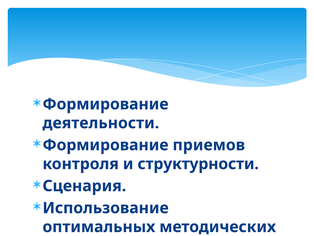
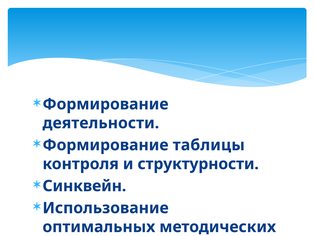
Формирование приемов: приемов -> таблицы
Сценария: Сценария -> Синквейн
